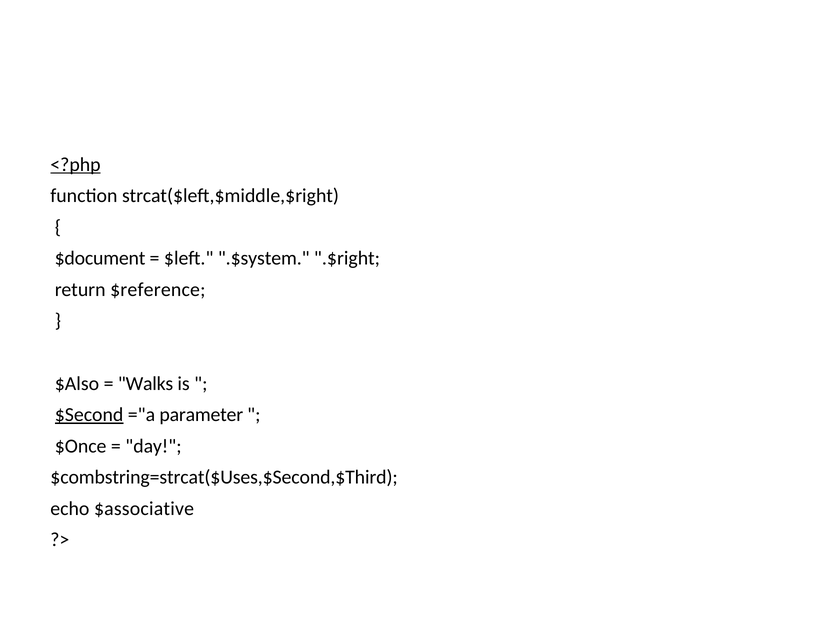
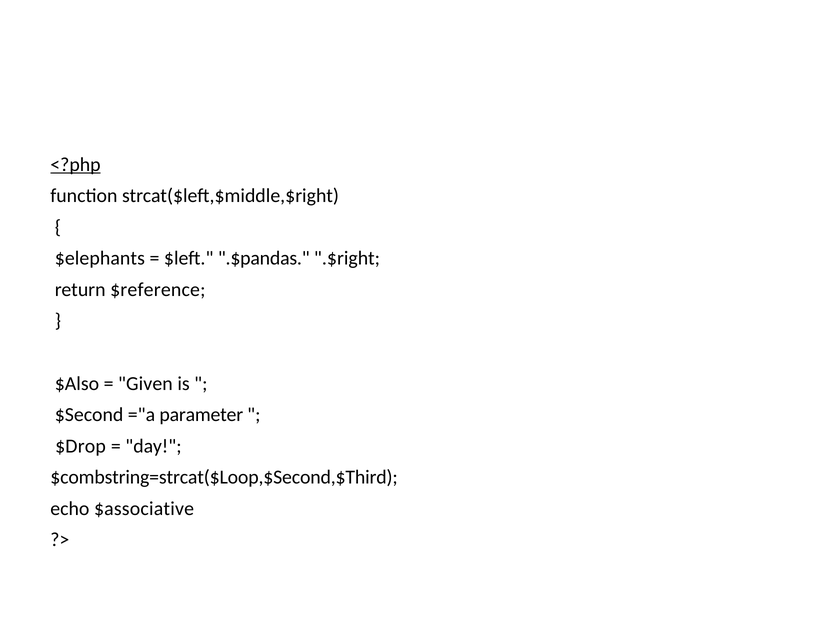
$document: $document -> $elephants
.$system: .$system -> .$pandas
Walks: Walks -> Given
$Second underline: present -> none
$Once: $Once -> $Drop
$combstring=strcat($Uses,$Second,$Third: $combstring=strcat($Uses,$Second,$Third -> $combstring=strcat($Loop,$Second,$Third
